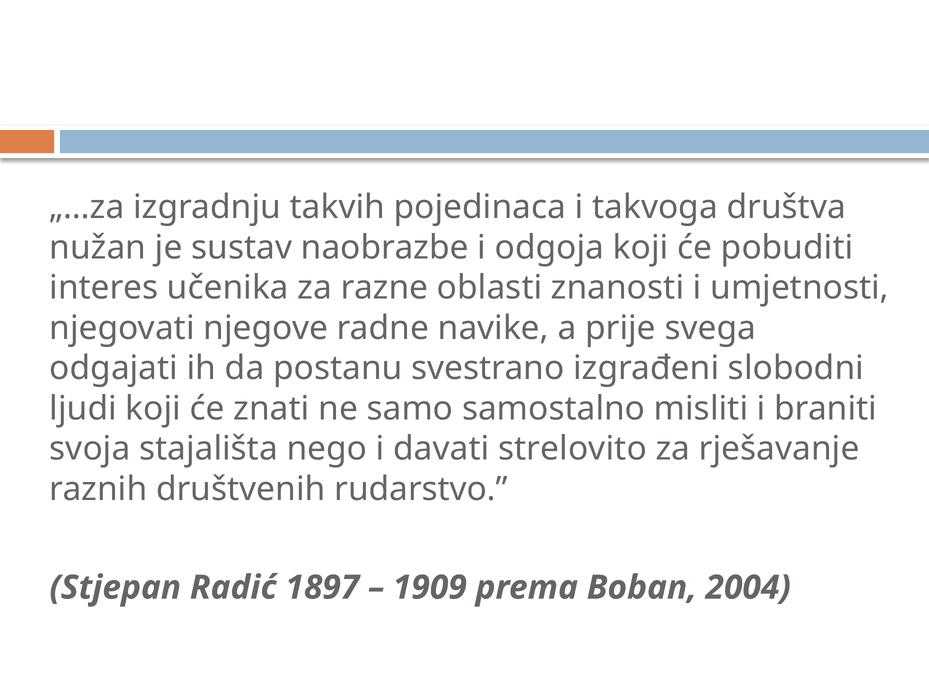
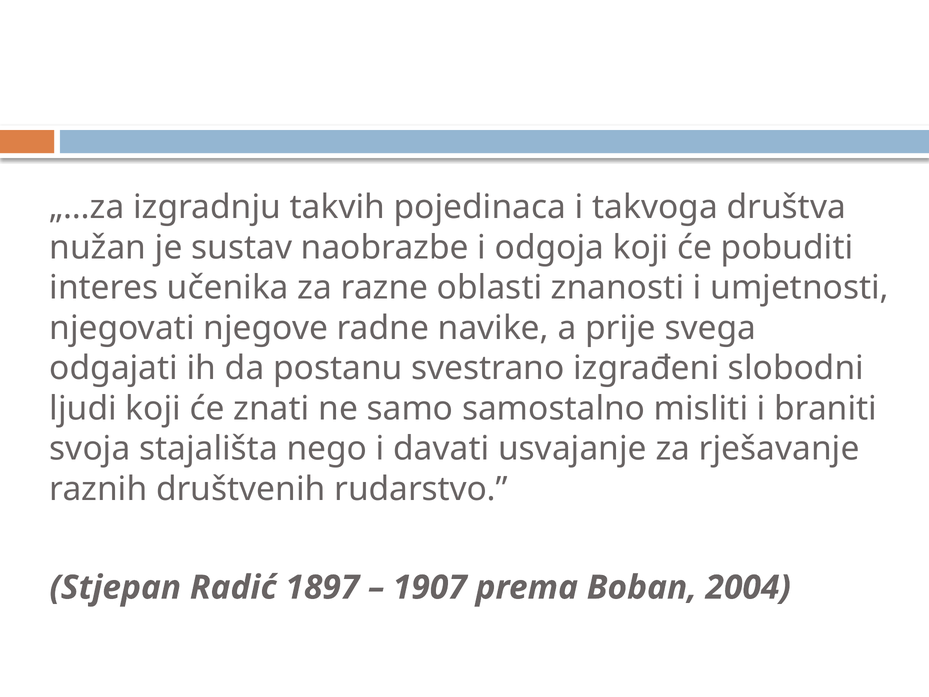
strelovito: strelovito -> usvajanje
1909: 1909 -> 1907
